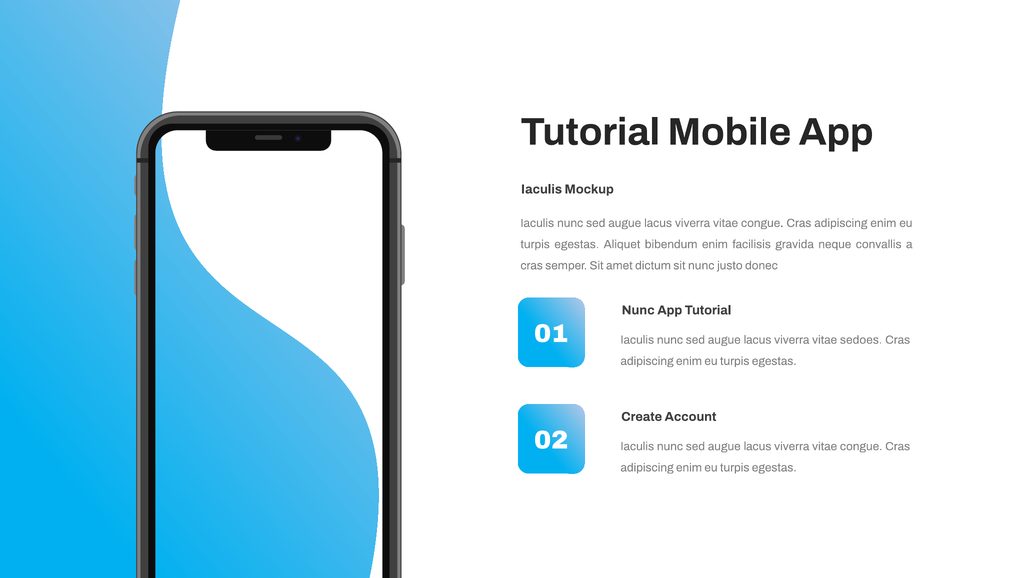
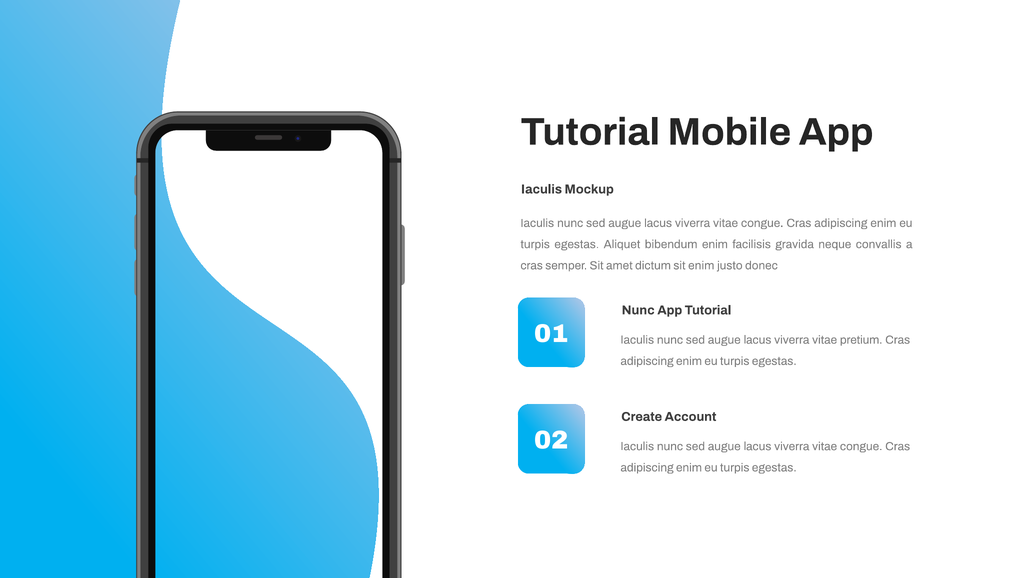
sit nunc: nunc -> enim
sedoes: sedoes -> pretium
